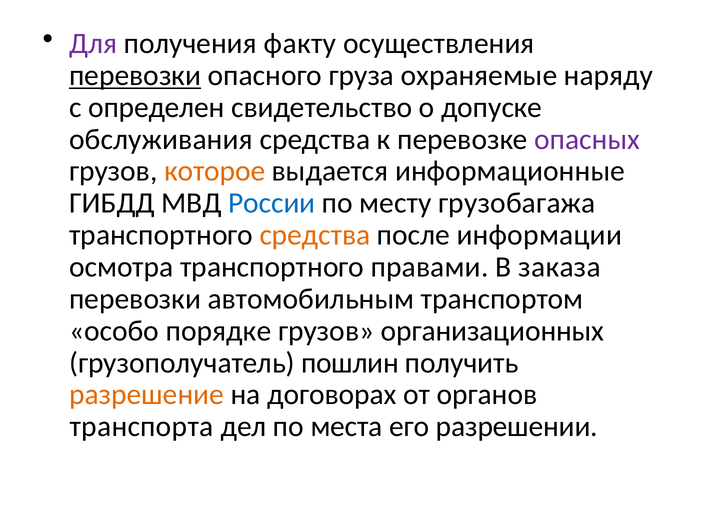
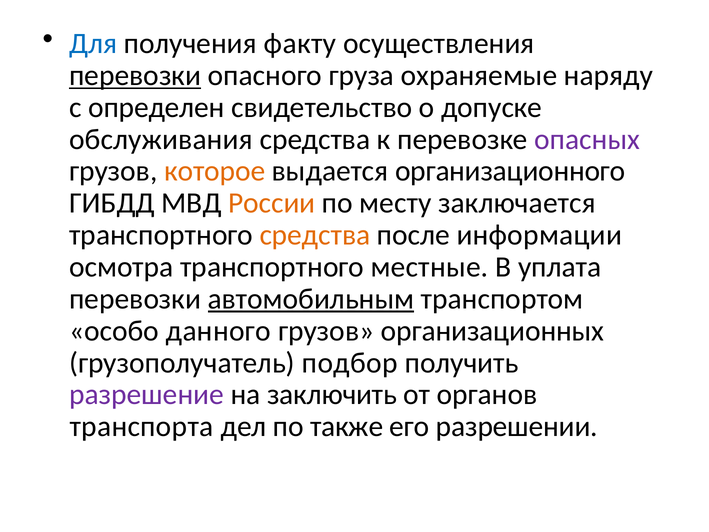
Для colour: purple -> blue
информационные: информационные -> организационного
России colour: blue -> orange
грузобагажа: грузобагажа -> заключается
правами: правами -> местные
заказа: заказа -> уплата
автомобильным underline: none -> present
порядке: порядке -> данного
пошлин: пошлин -> подбор
разрешение colour: orange -> purple
договорах: договорах -> заключить
места: места -> также
